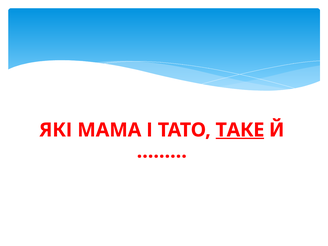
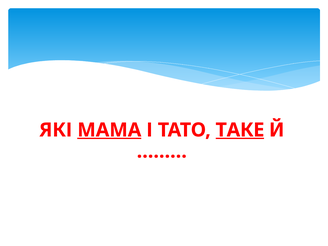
МАМА underline: none -> present
